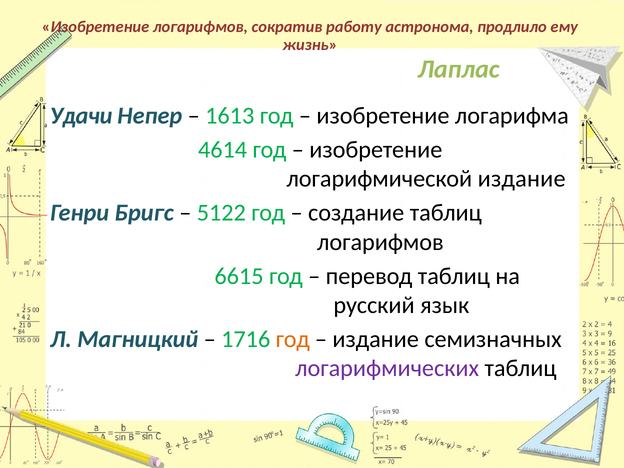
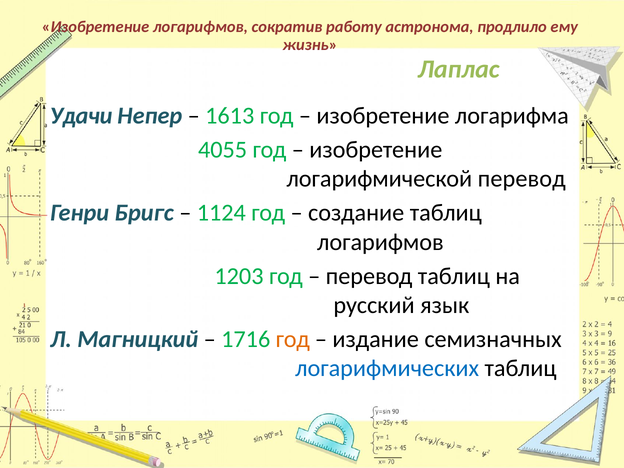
4614: 4614 -> 4055
логарифмической издание: издание -> перевод
5122: 5122 -> 1124
6615: 6615 -> 1203
логарифмических colour: purple -> blue
